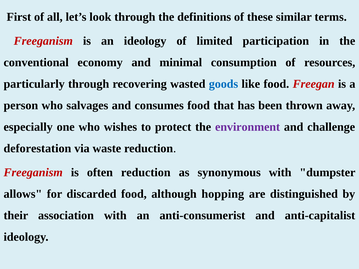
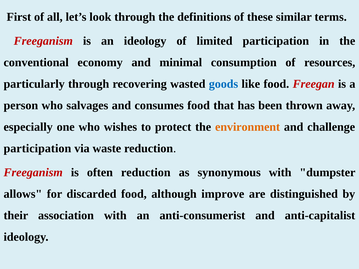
environment colour: purple -> orange
deforestation at (37, 149): deforestation -> participation
hopping: hopping -> improve
